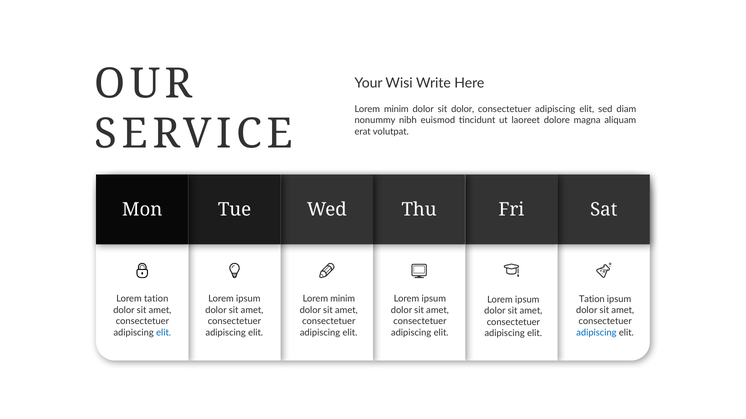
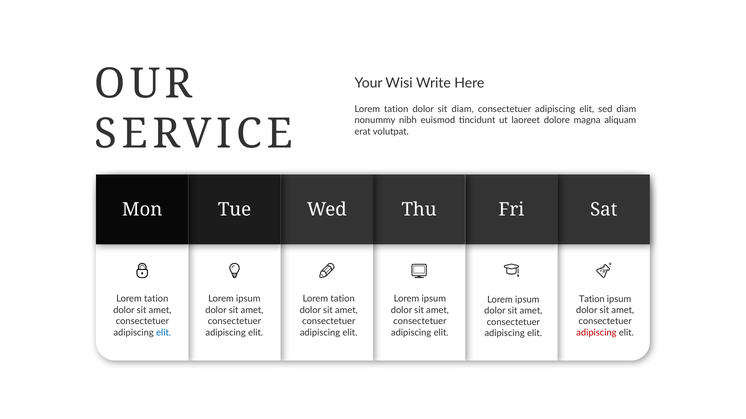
minim at (396, 109): minim -> tation
sit dolor: dolor -> diam
minim at (343, 299): minim -> tation
adipiscing at (596, 333) colour: blue -> red
